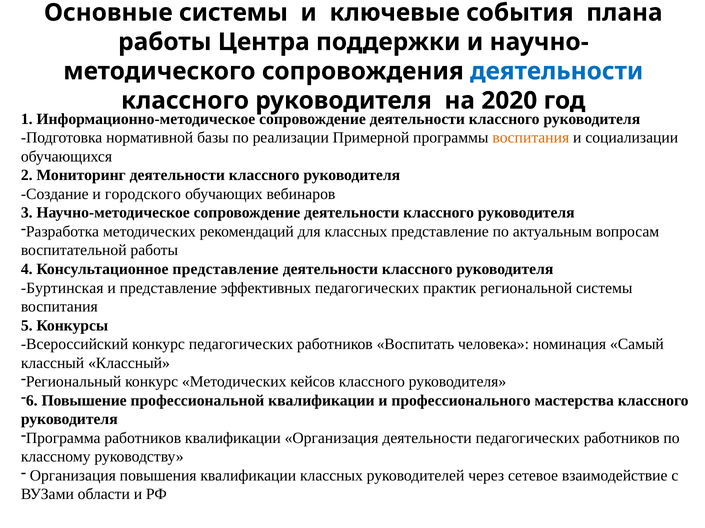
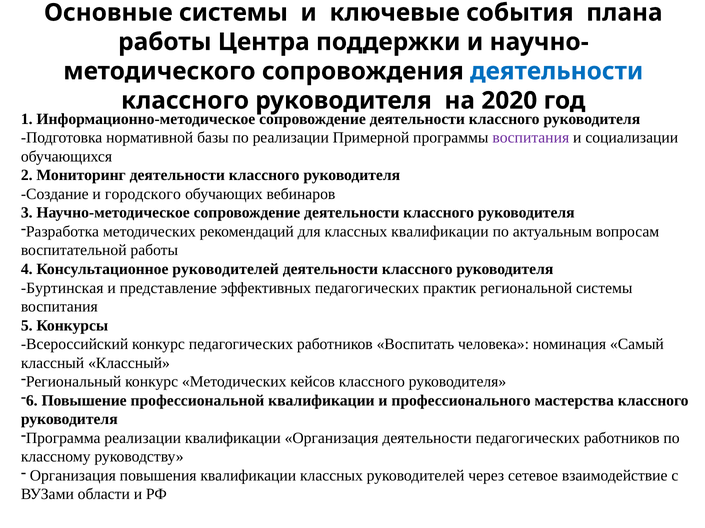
воспитания at (531, 138) colour: orange -> purple
классных представление: представление -> квалификации
Консультационное представление: представление -> руководителей
Программа работников: работников -> реализации
